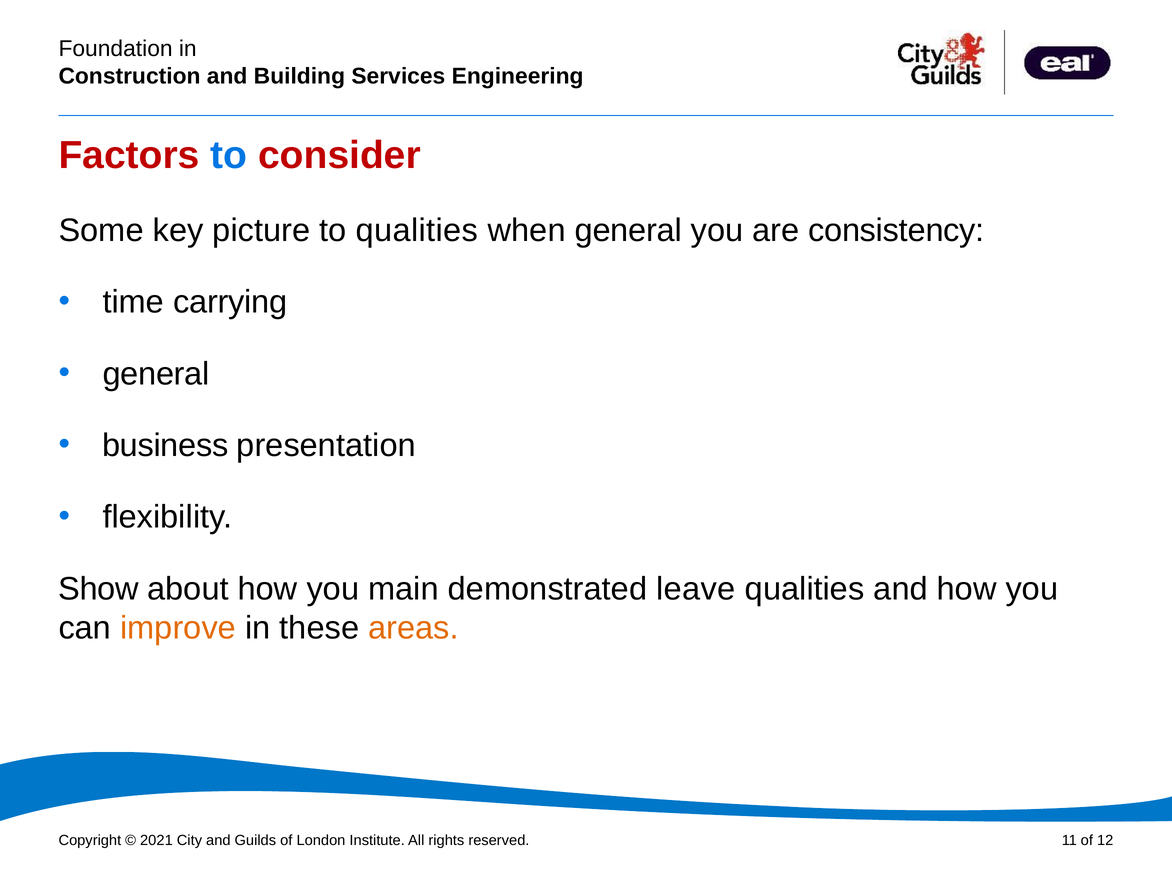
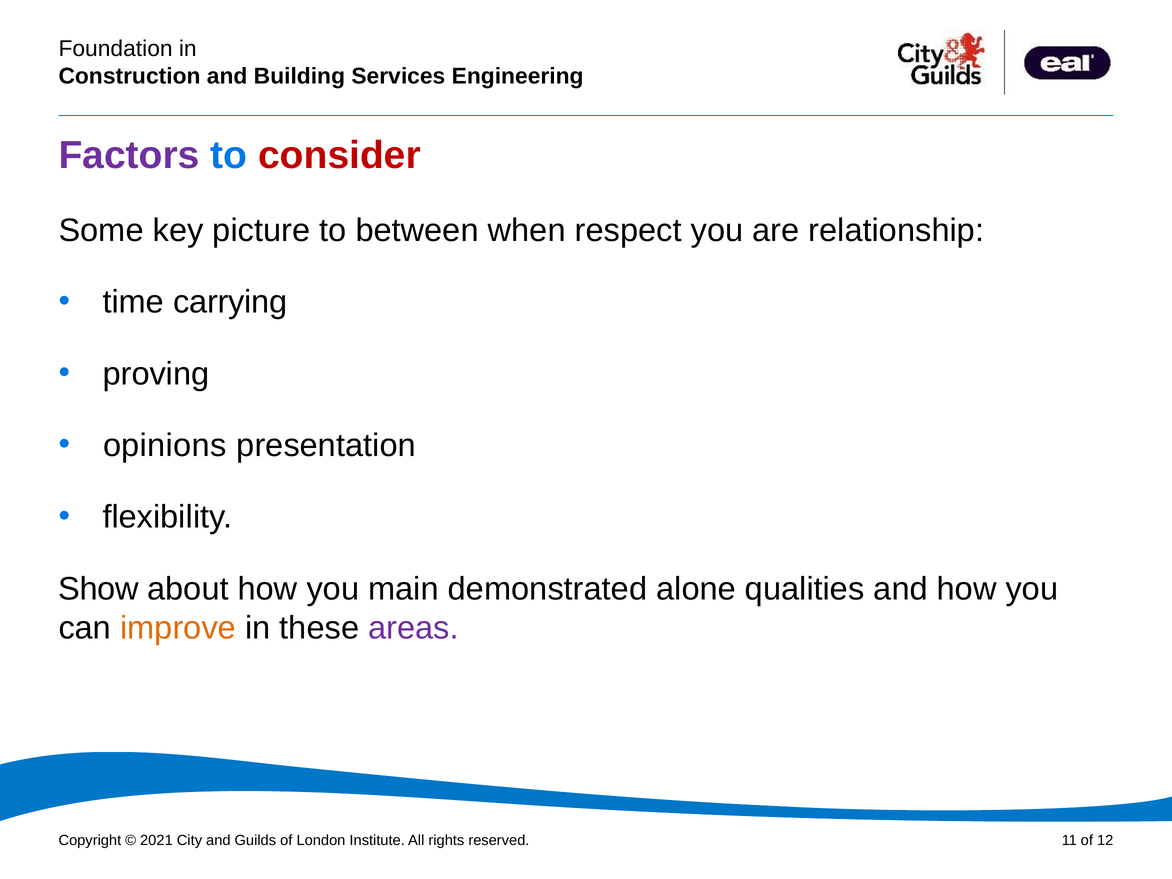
Factors colour: red -> purple
to qualities: qualities -> between
when general: general -> respect
consistency: consistency -> relationship
general at (156, 374): general -> proving
business: business -> opinions
leave: leave -> alone
areas colour: orange -> purple
